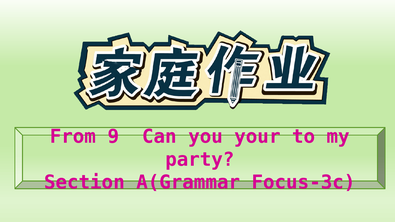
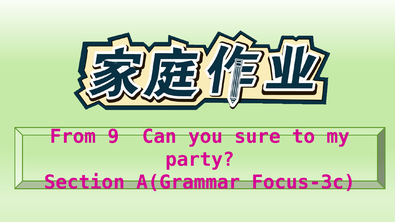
your: your -> sure
